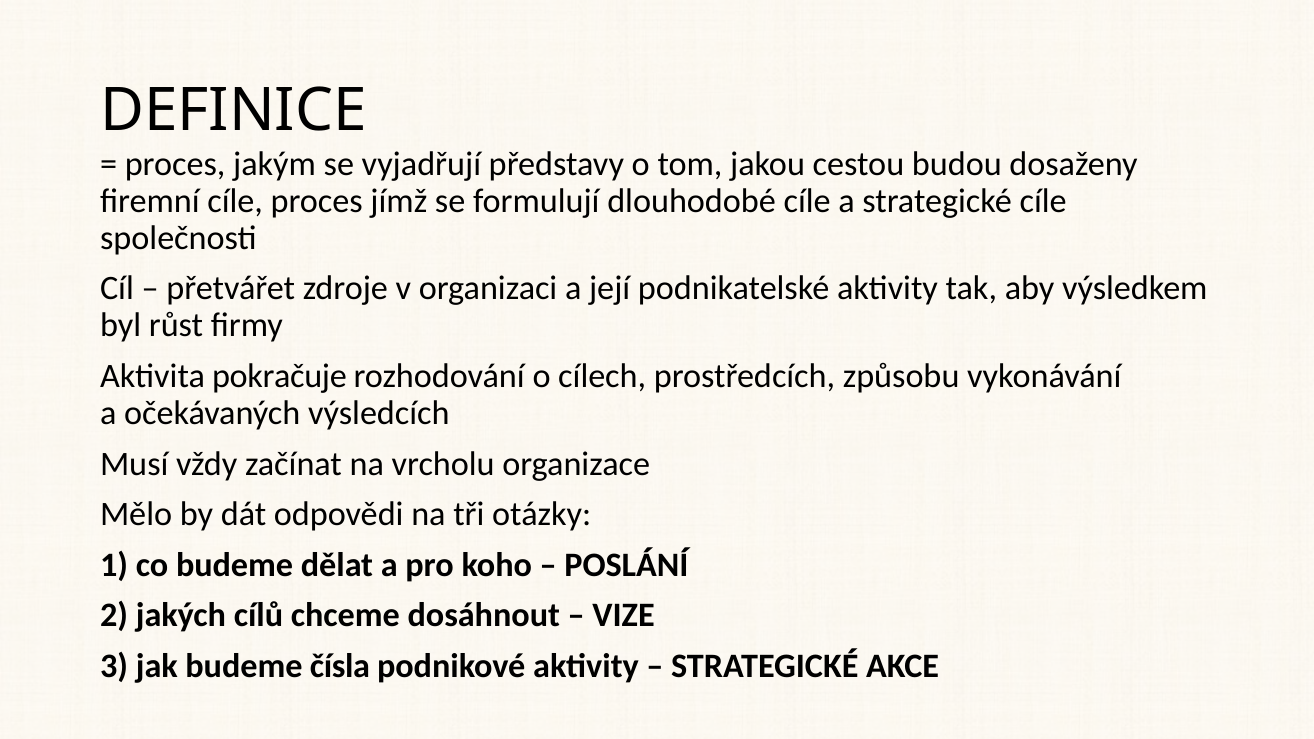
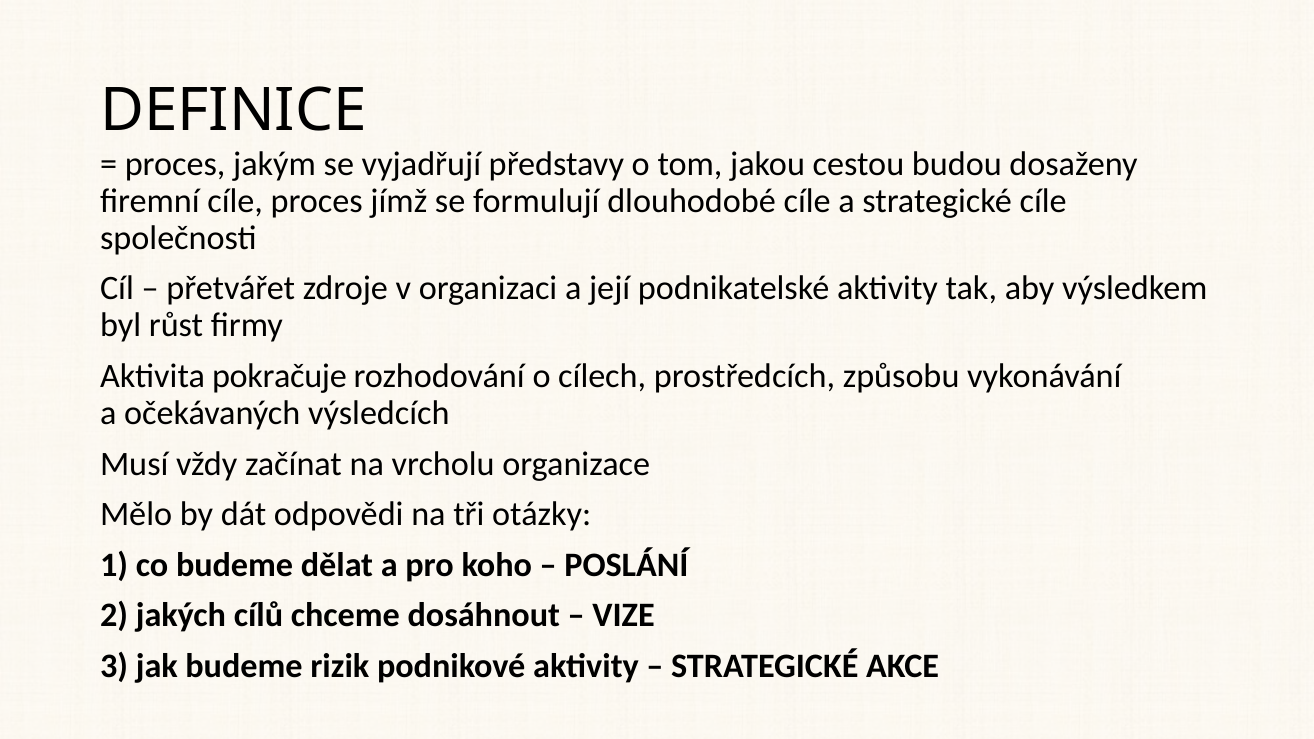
čísla: čísla -> rizik
